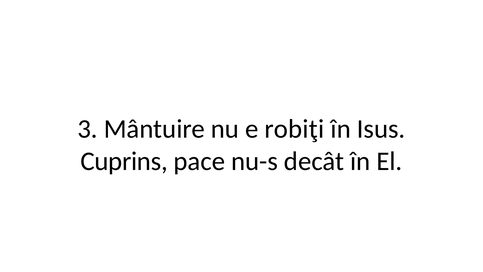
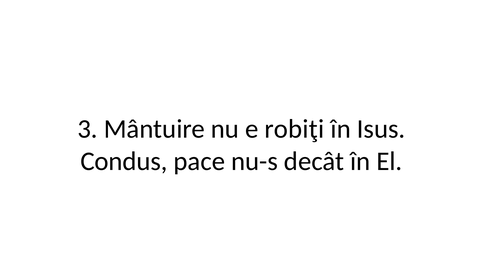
Cuprins: Cuprins -> Condus
